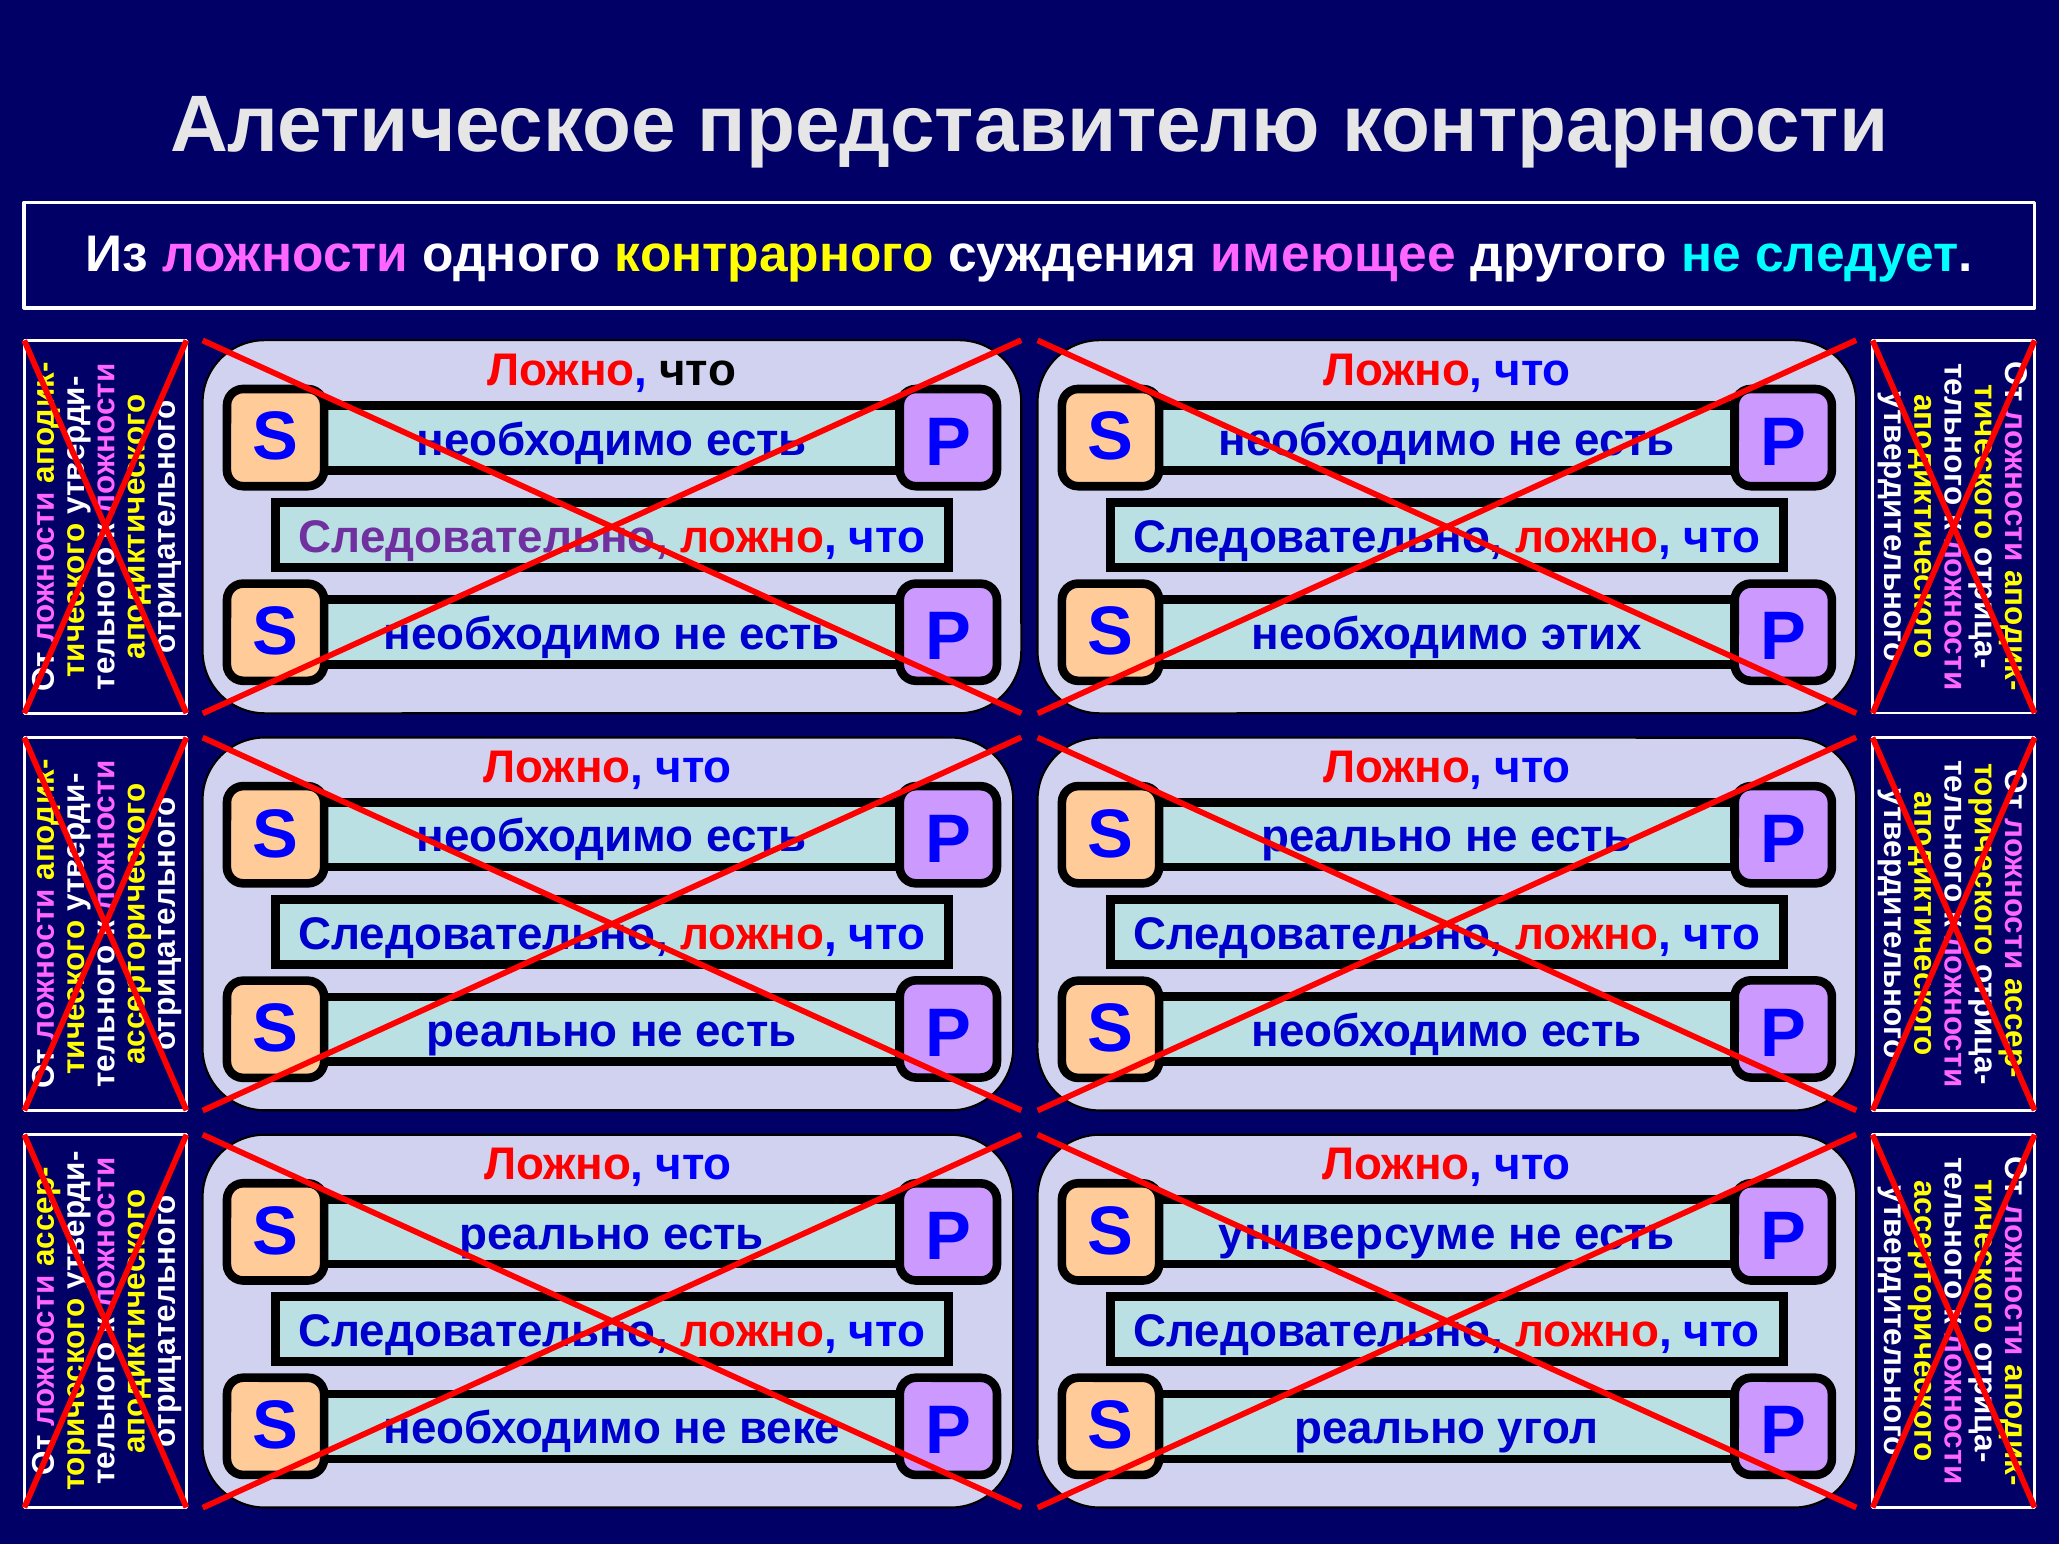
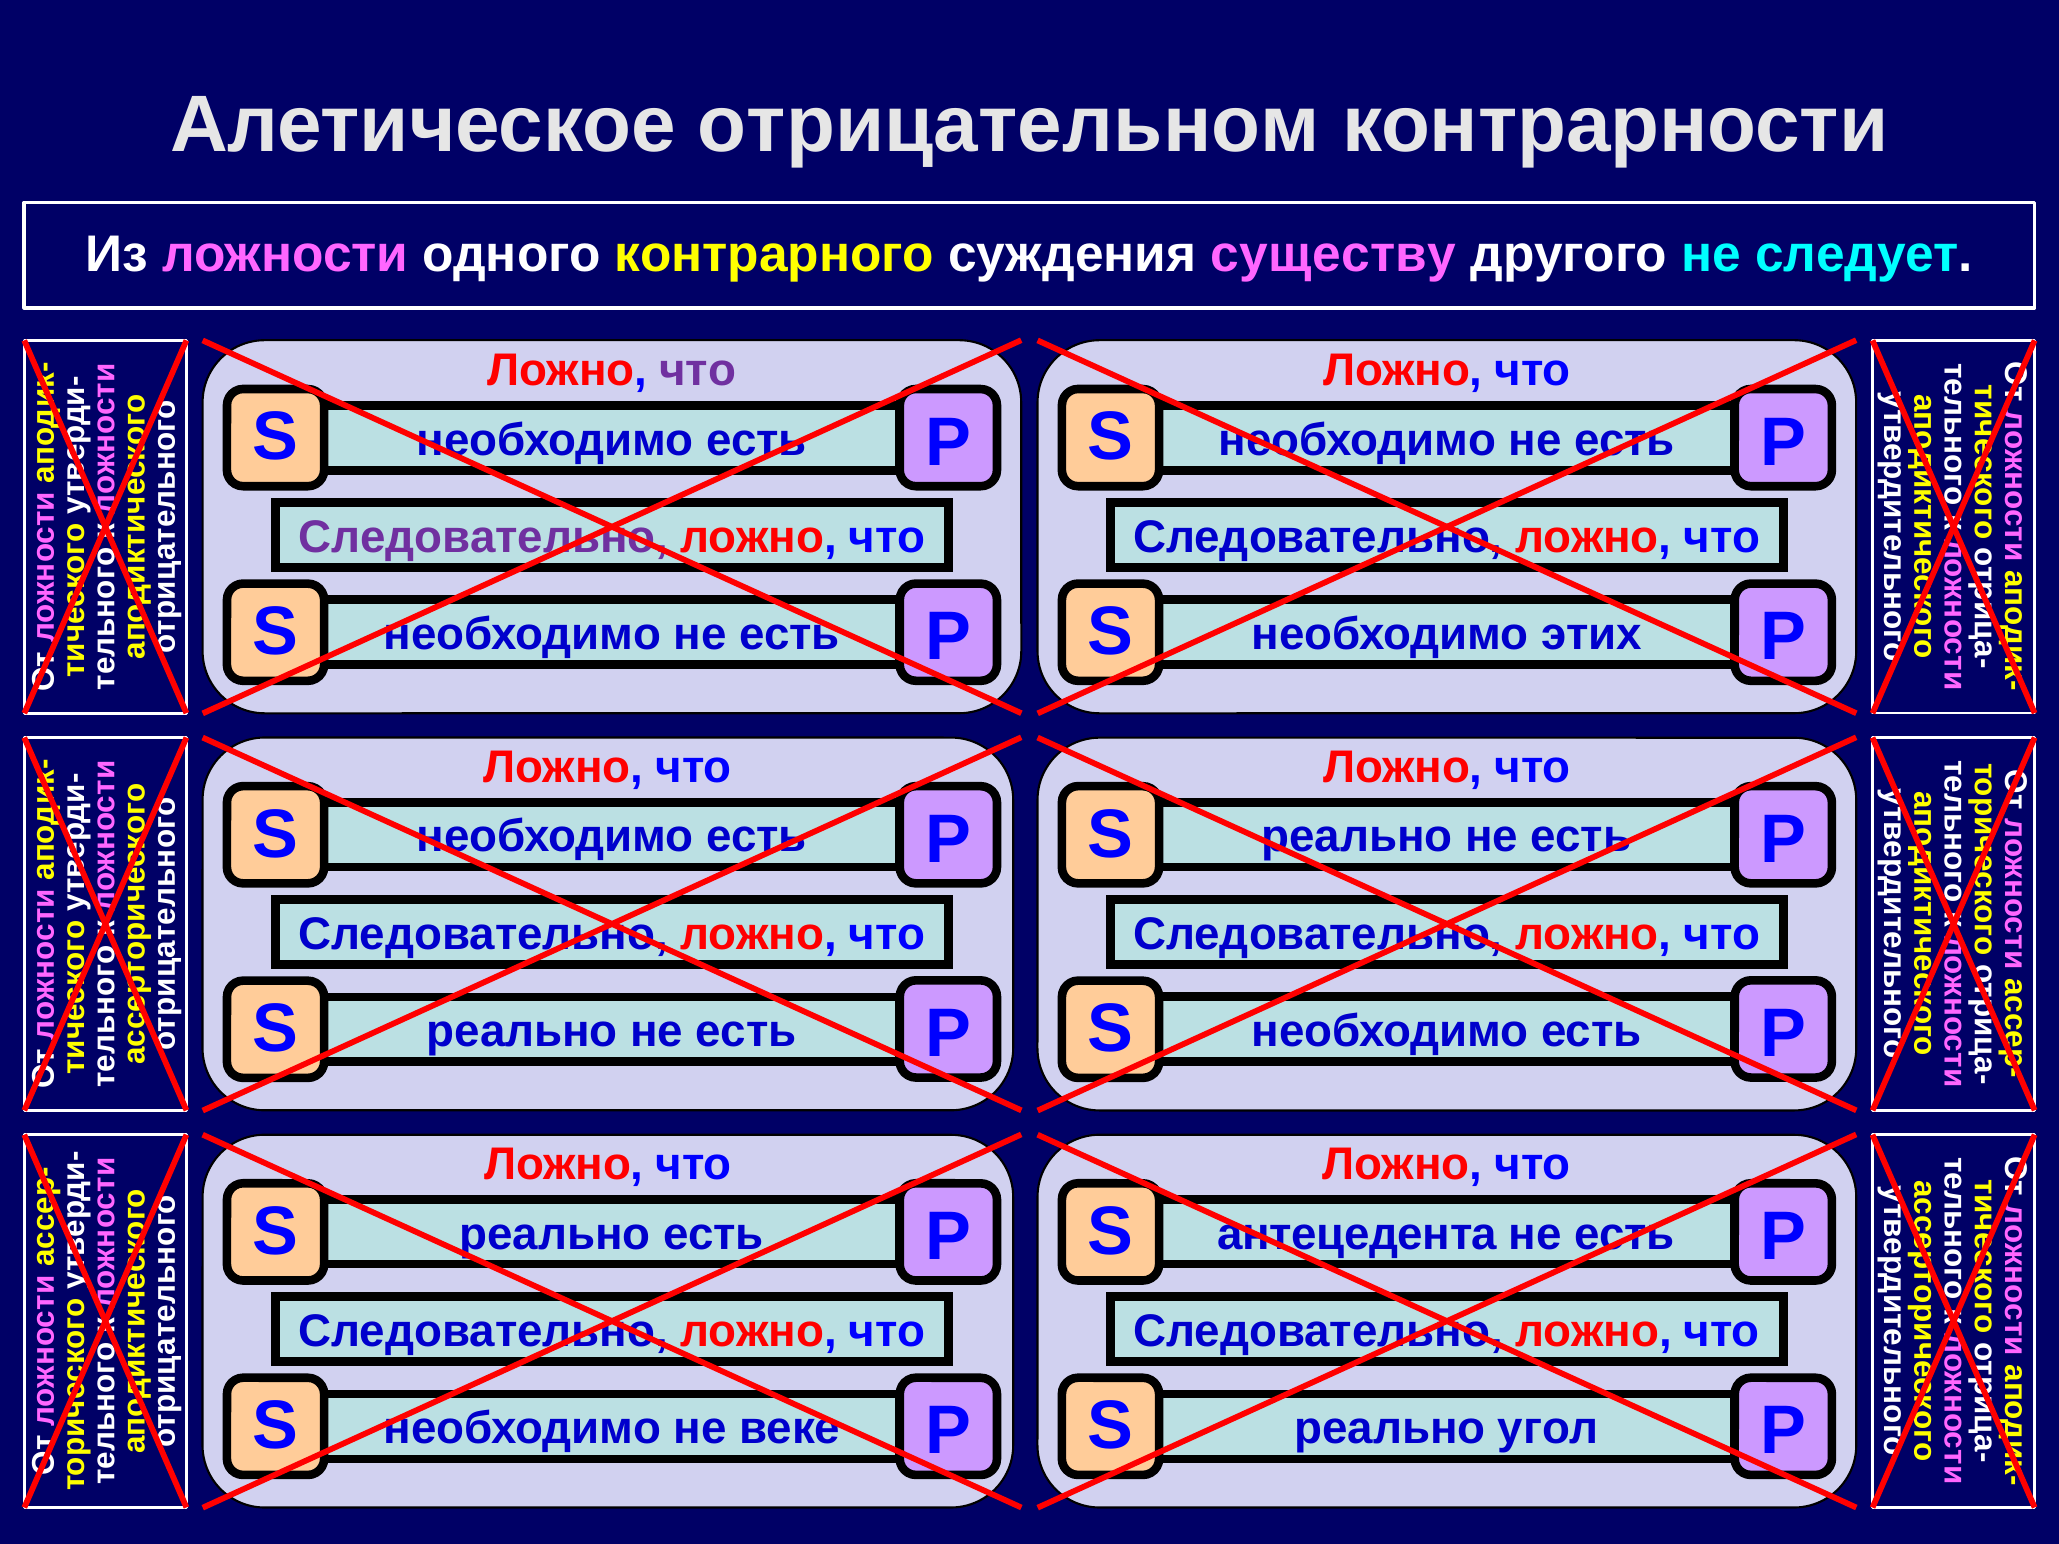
представителю: представителю -> отрицательном
имеющее: имеющее -> существу
что at (698, 370) colour: black -> purple
универсуме: универсуме -> антецедента
